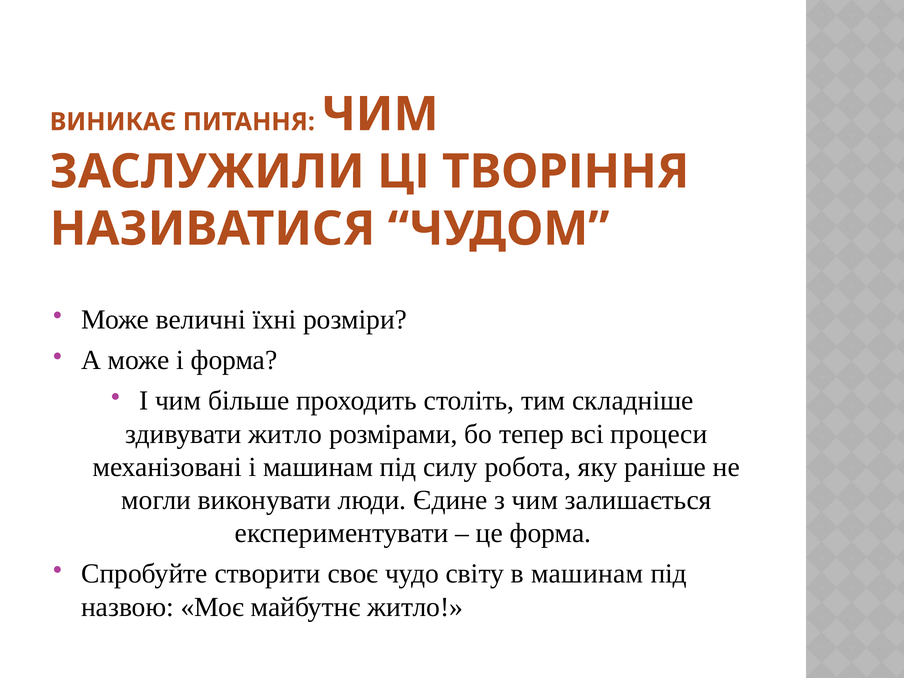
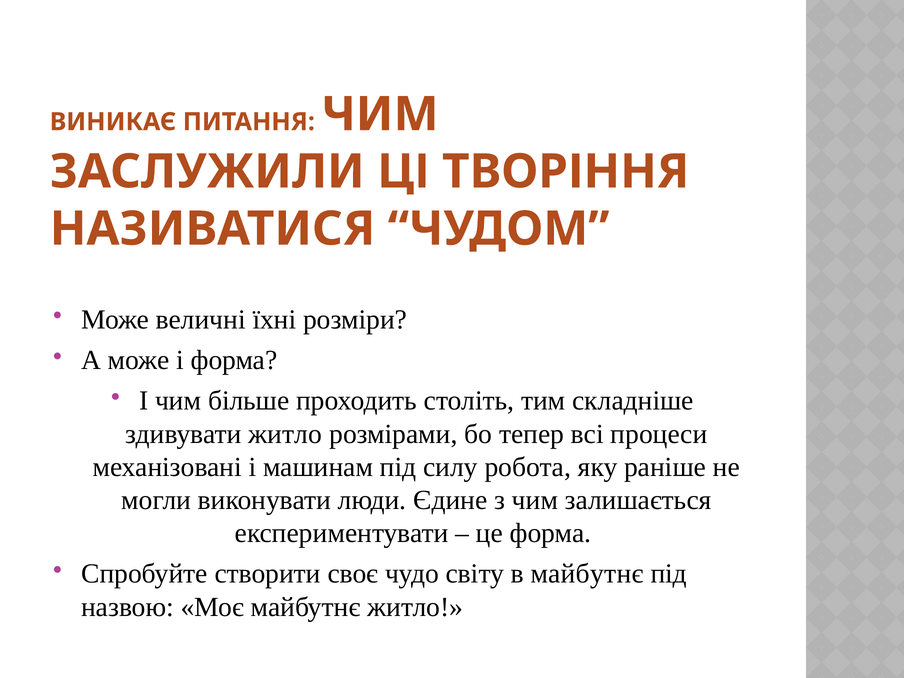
в машинам: машинам -> майбутнє
